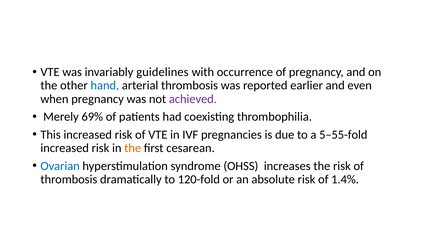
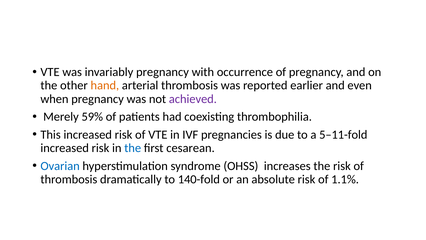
invariably guidelines: guidelines -> pregnancy
hand colour: blue -> orange
69%: 69% -> 59%
5–55-fold: 5–55-fold -> 5–11-fold
the at (133, 148) colour: orange -> blue
120-fold: 120-fold -> 140-fold
1.4%: 1.4% -> 1.1%
